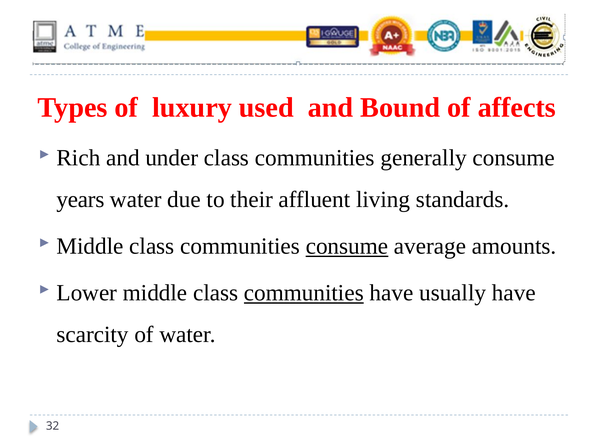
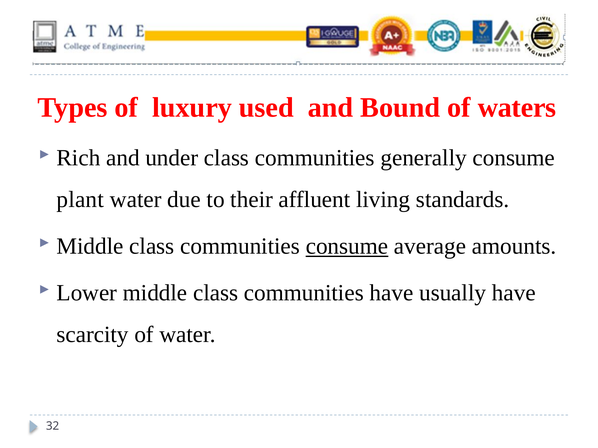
affects: affects -> waters
years: years -> plant
communities at (304, 293) underline: present -> none
